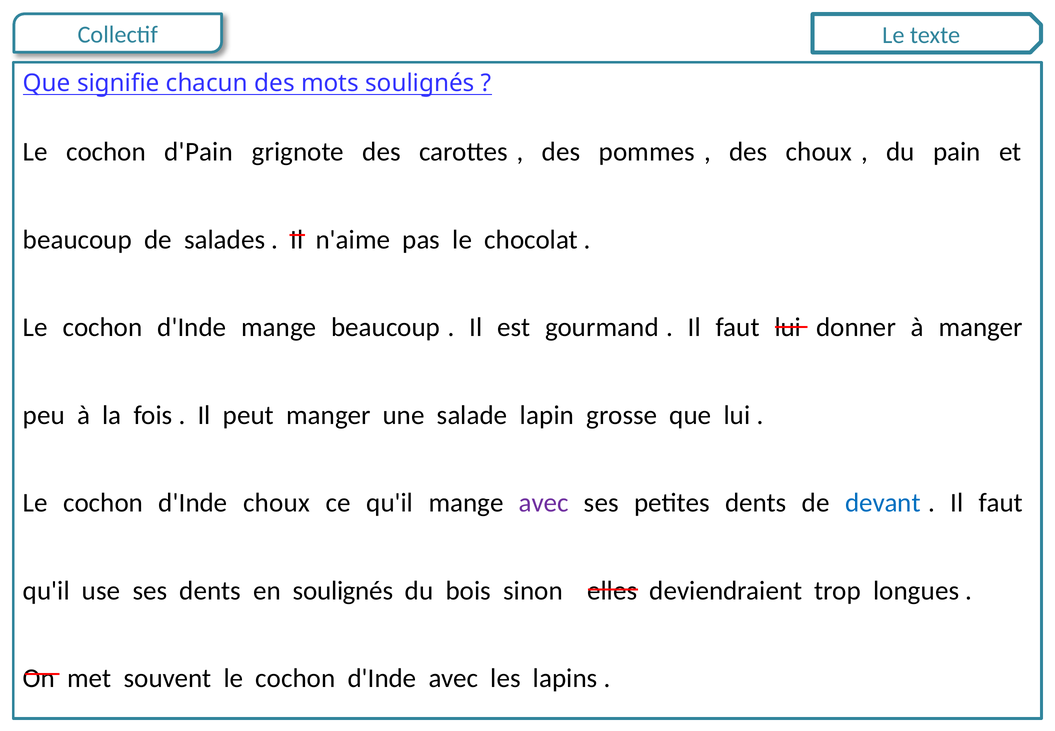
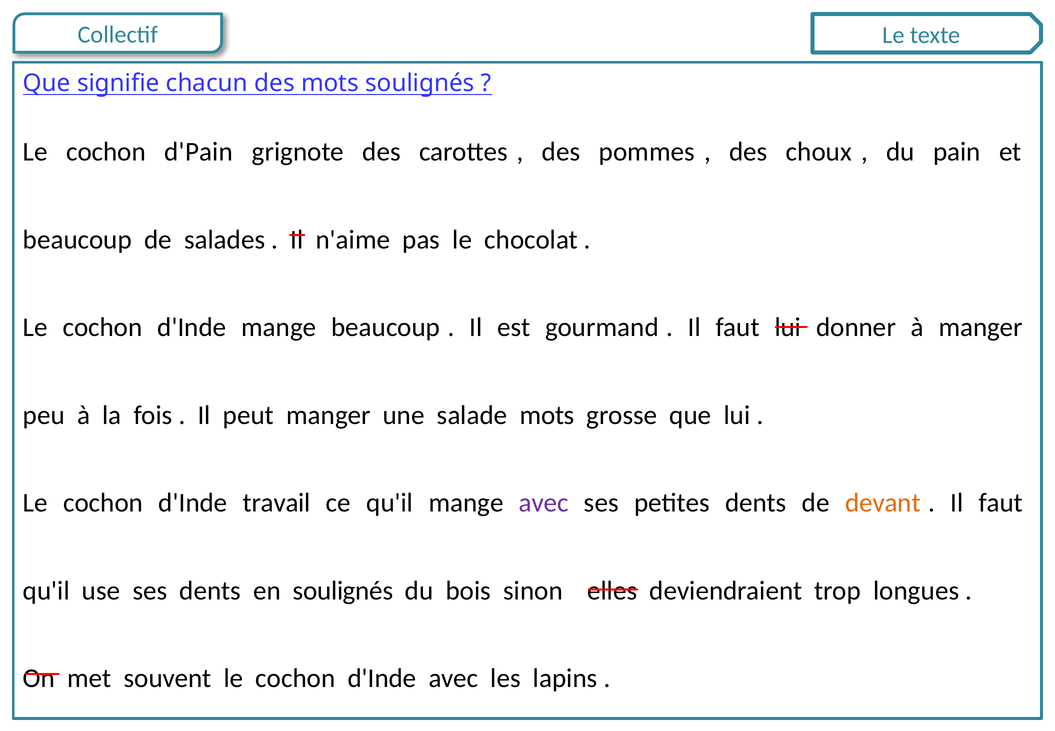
salade lapin: lapin -> mots
d'Inde choux: choux -> travail
devant colour: blue -> orange
